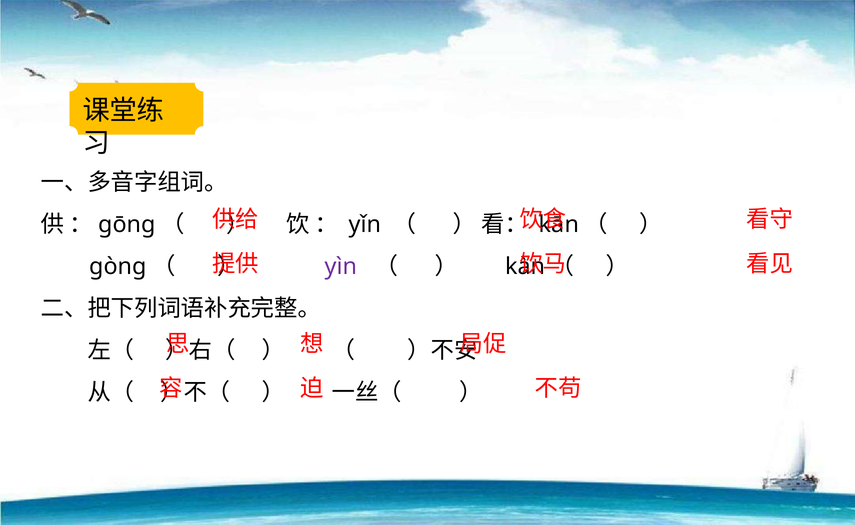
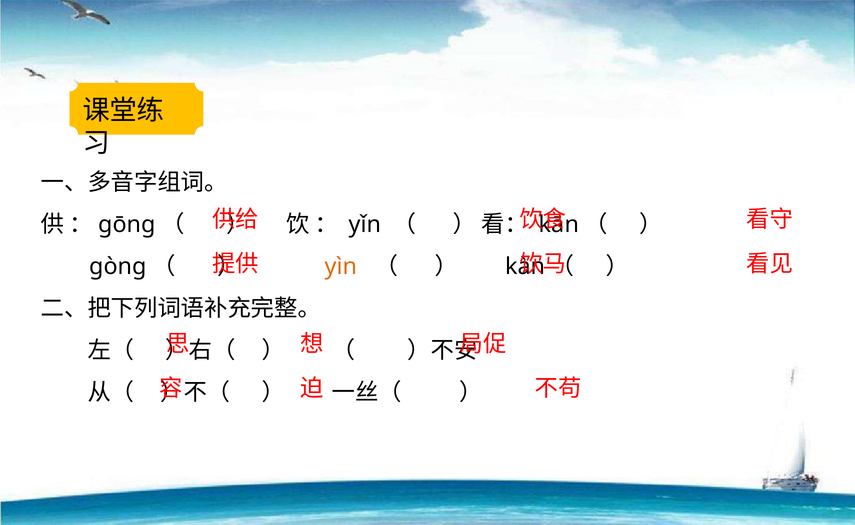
yìn colour: purple -> orange
